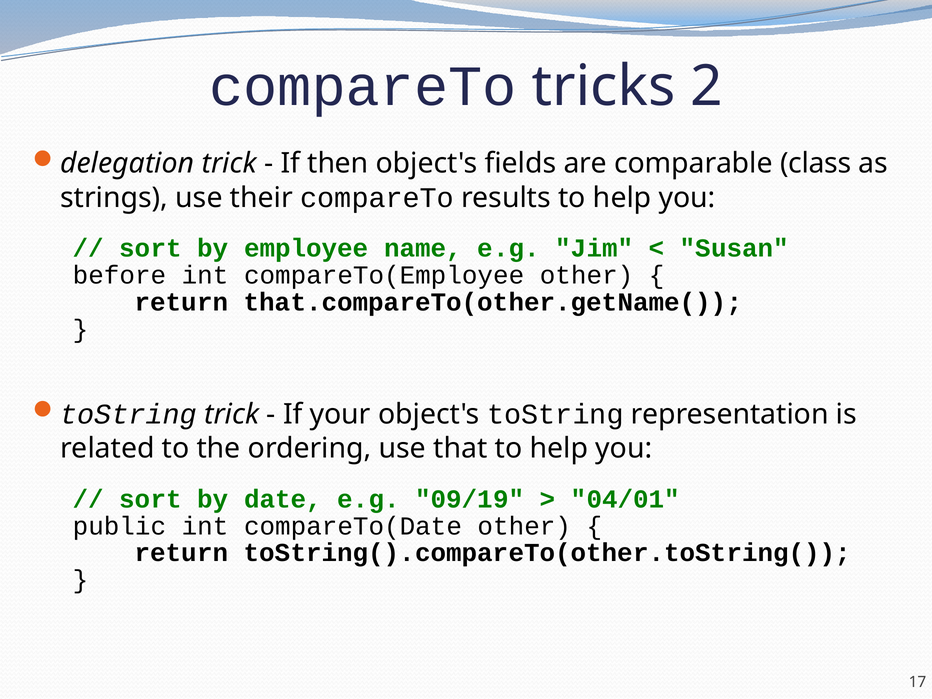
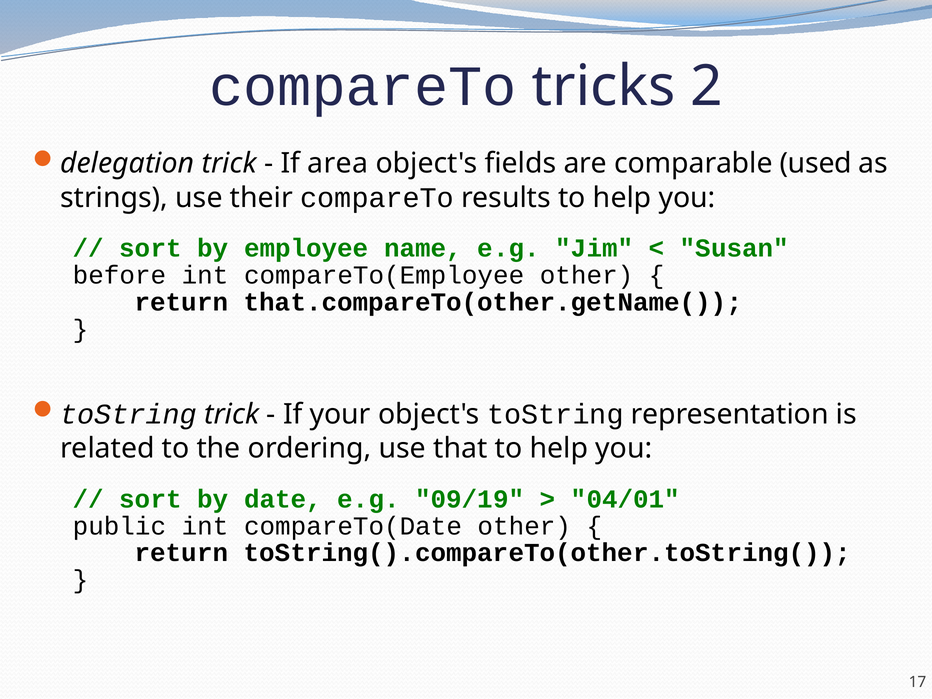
then: then -> area
class: class -> used
